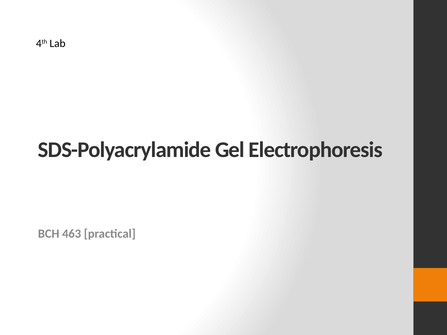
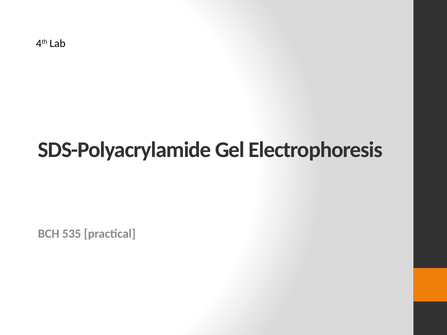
463: 463 -> 535
